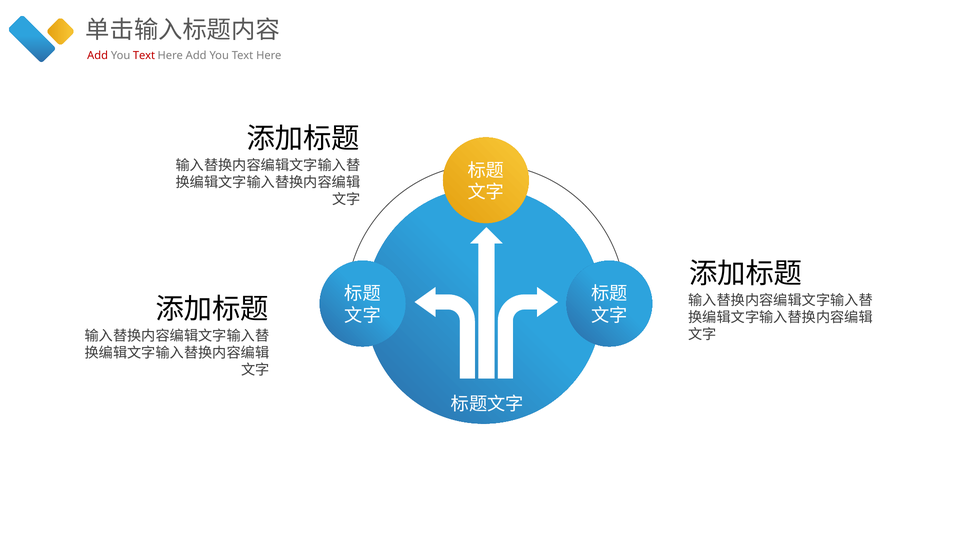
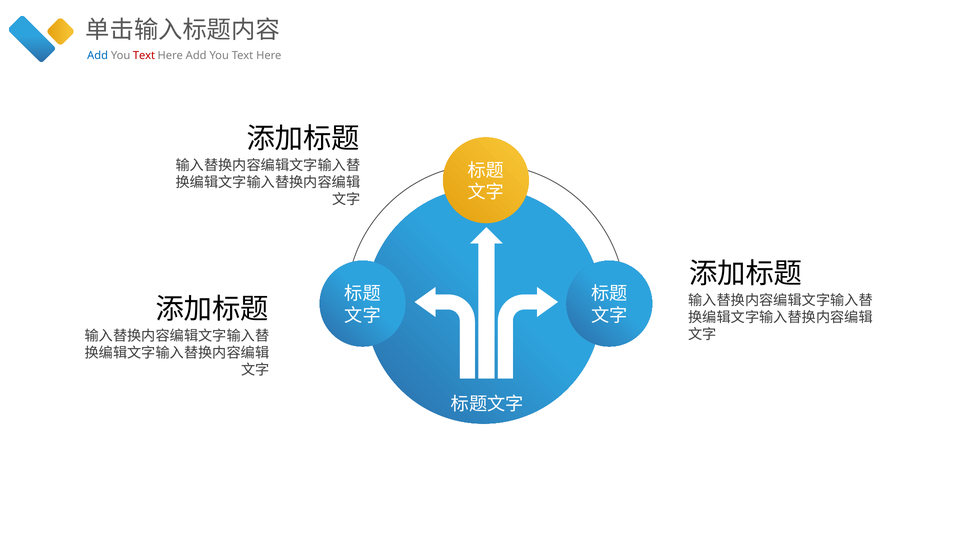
Add at (98, 56) colour: red -> blue
